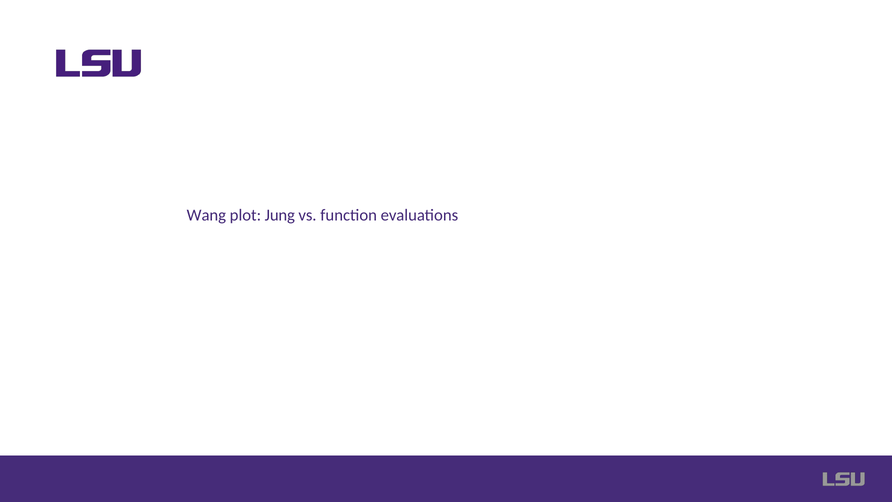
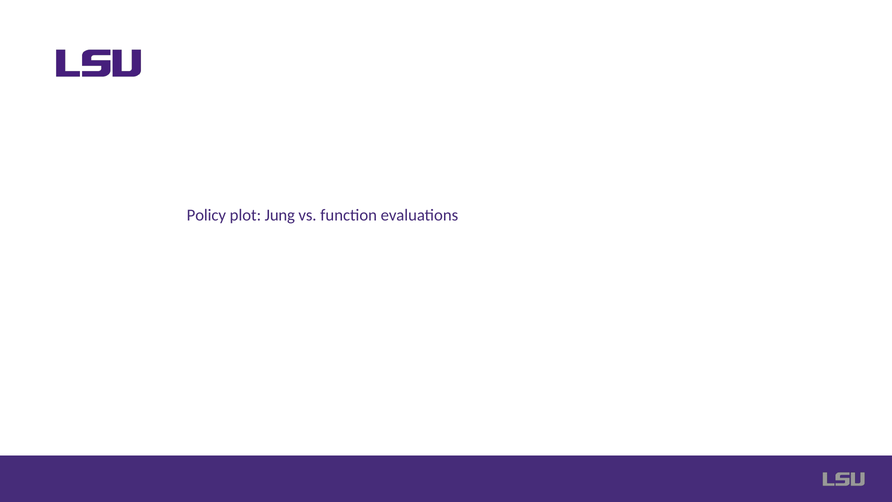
Wang: Wang -> Policy
